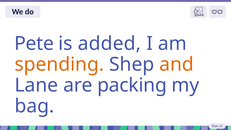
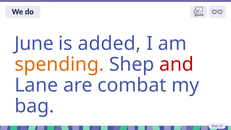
Pete: Pete -> June
and colour: orange -> red
packing: packing -> combat
